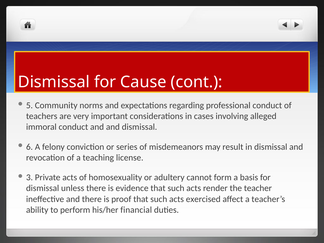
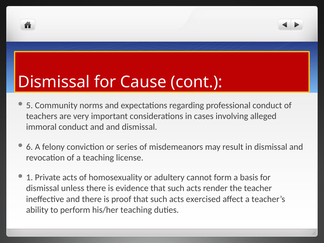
3: 3 -> 1
his/her financial: financial -> teaching
